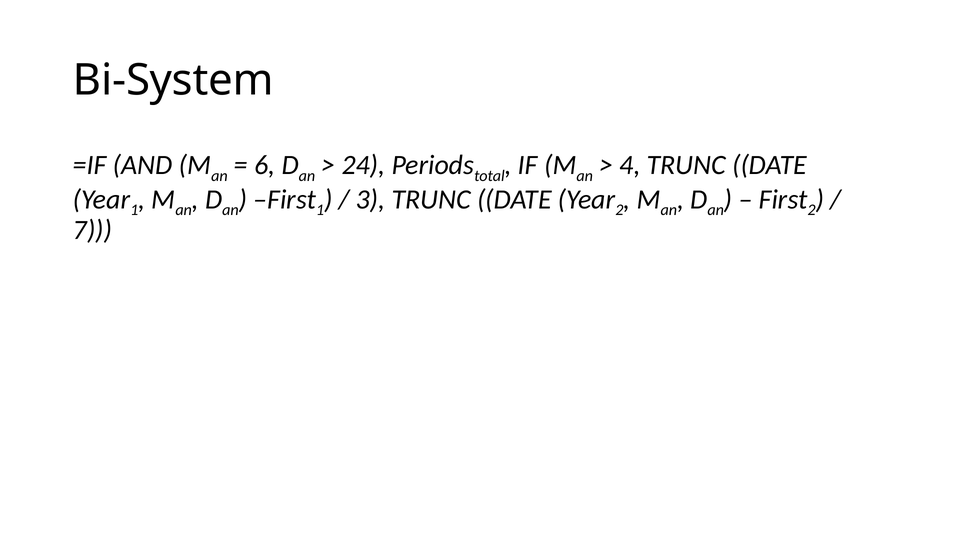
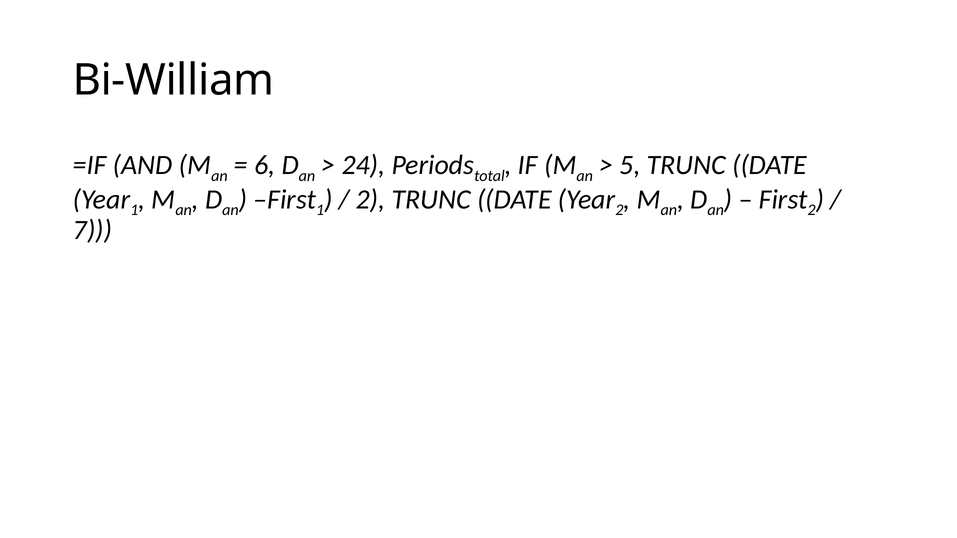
Bi-System: Bi-System -> Bi-William
4: 4 -> 5
3 at (371, 199): 3 -> 2
